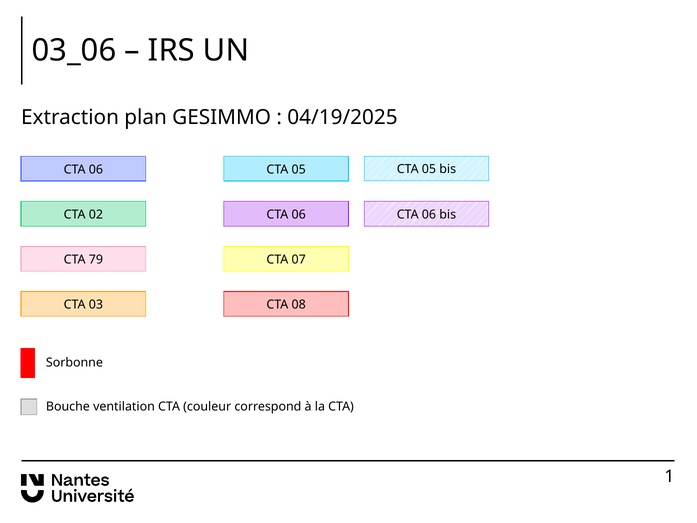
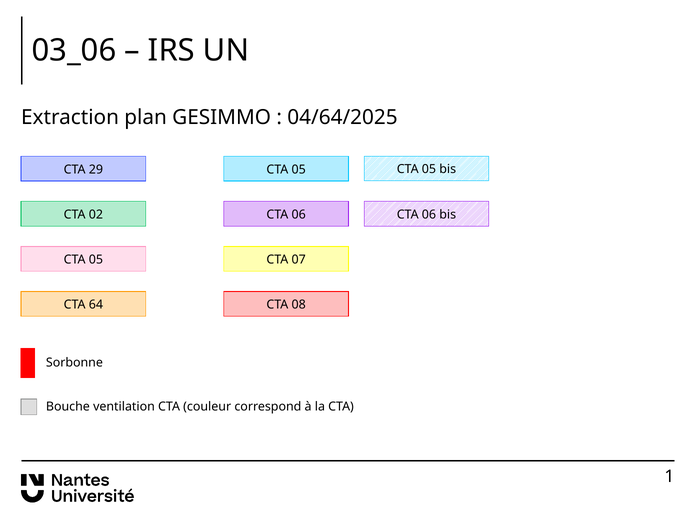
04/19/2025: 04/19/2025 -> 04/64/2025
06 at (96, 169): 06 -> 29
79 at (96, 260): 79 -> 05
03: 03 -> 64
